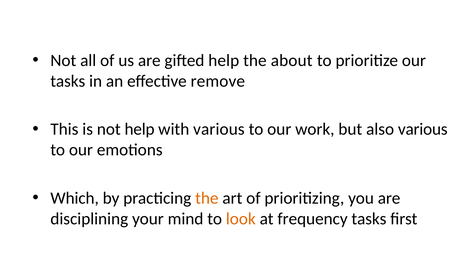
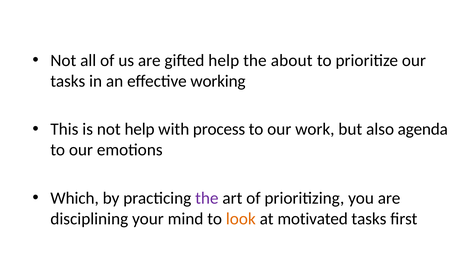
remove: remove -> working
with various: various -> process
also various: various -> agenda
the at (207, 198) colour: orange -> purple
frequency: frequency -> motivated
